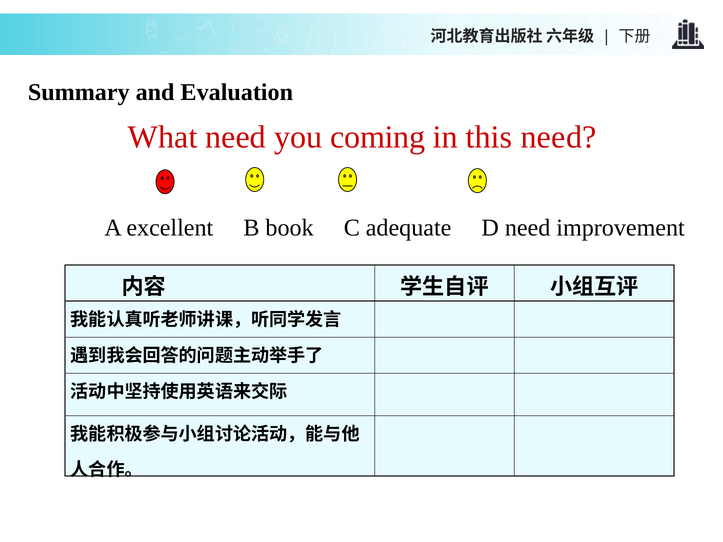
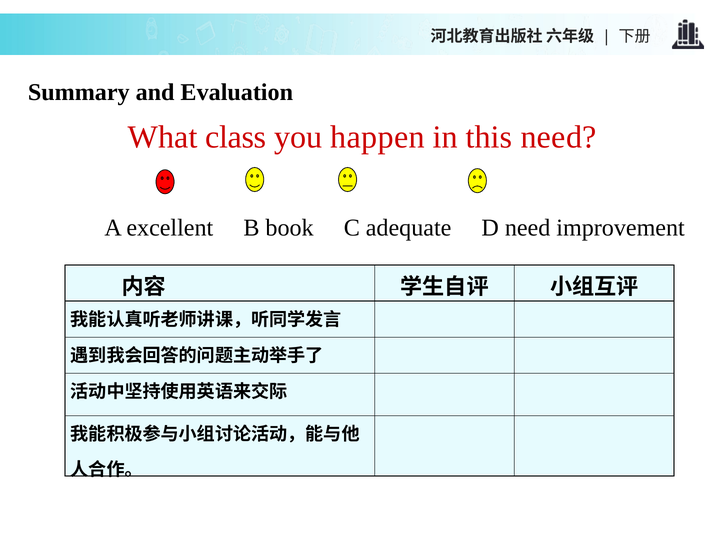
What need: need -> class
coming: coming -> happen
